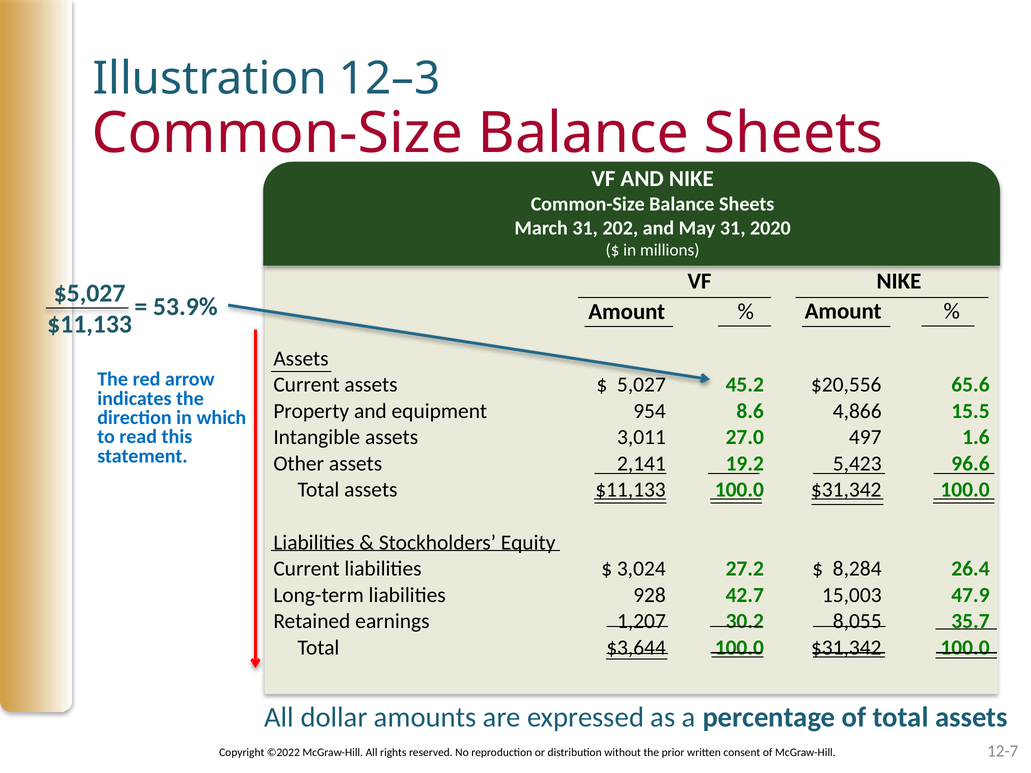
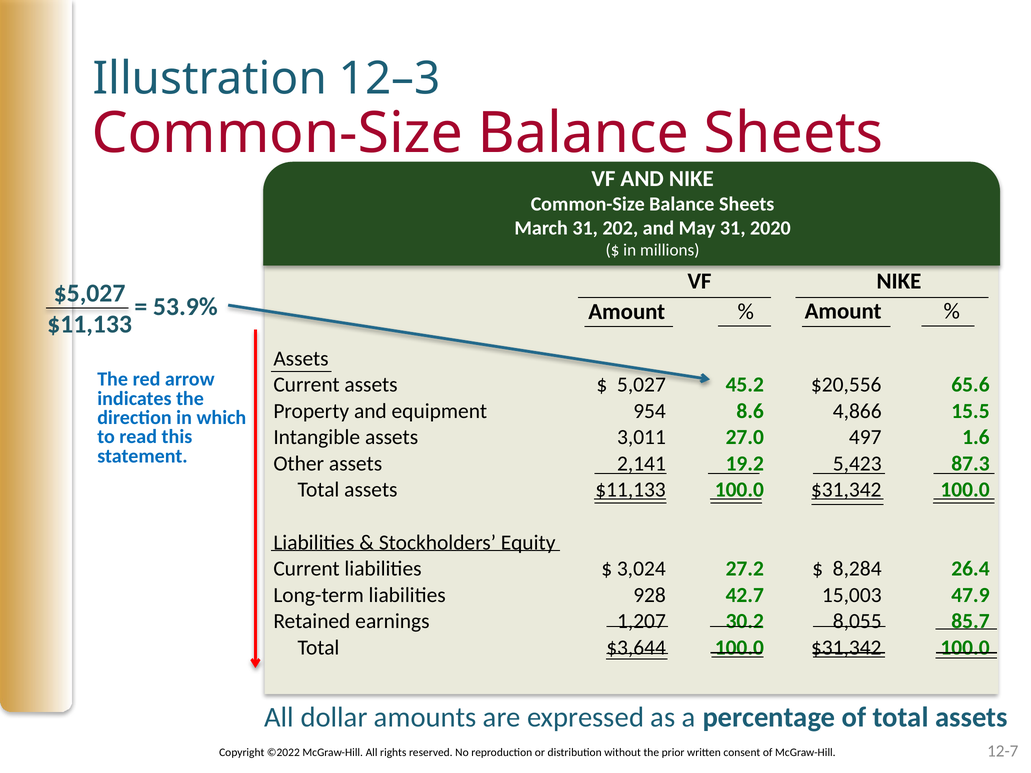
96.6: 96.6 -> 87.3
35.7: 35.7 -> 85.7
